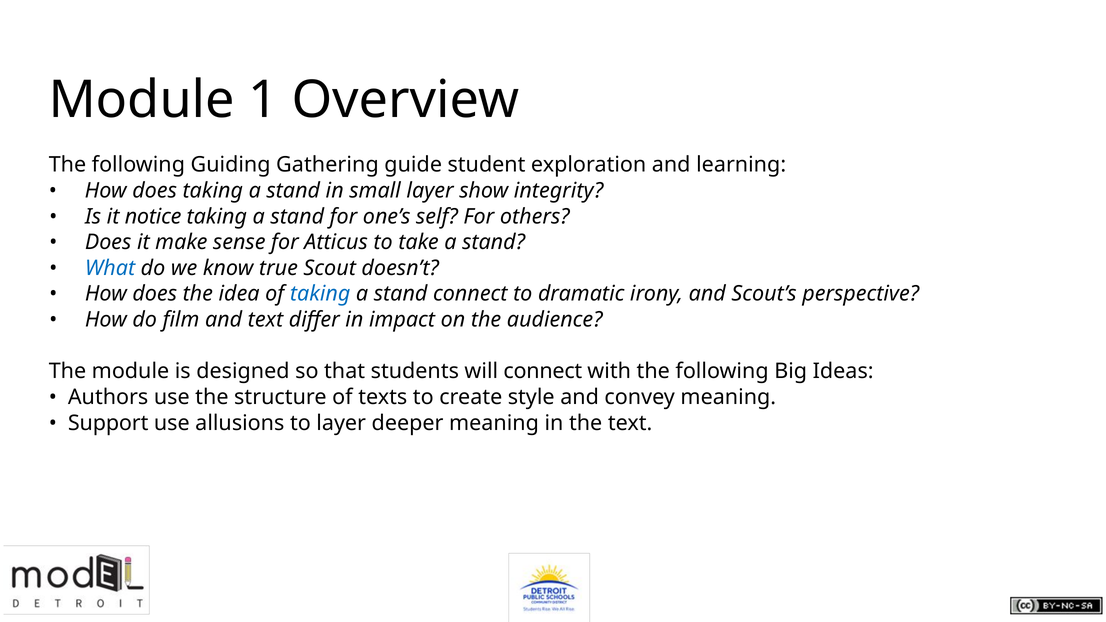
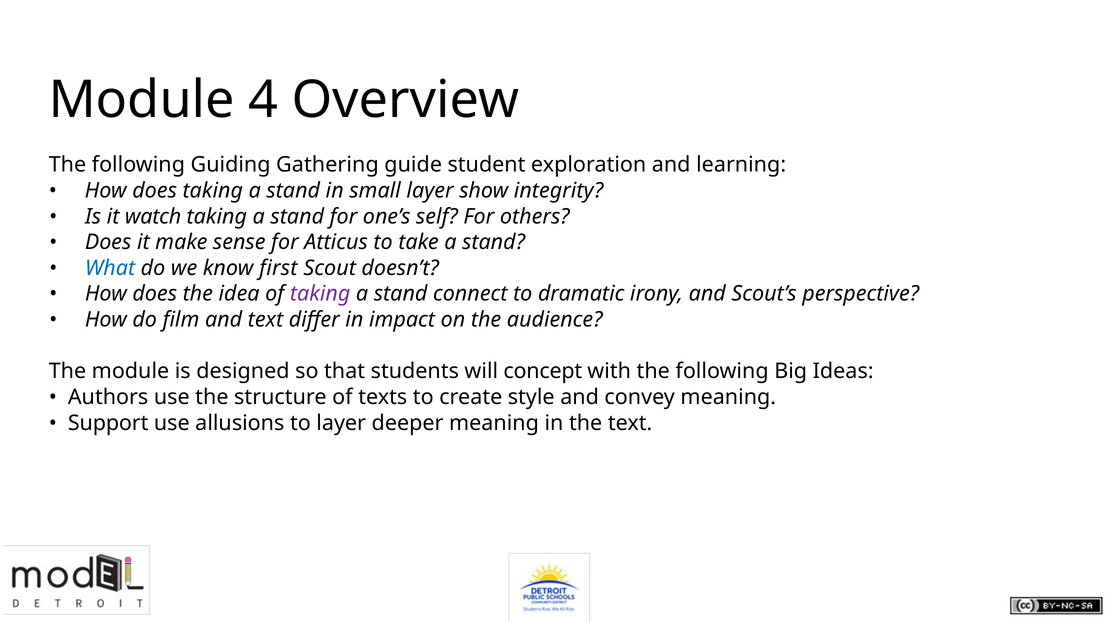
1: 1 -> 4
notice: notice -> watch
true: true -> first
taking at (320, 294) colour: blue -> purple
will connect: connect -> concept
